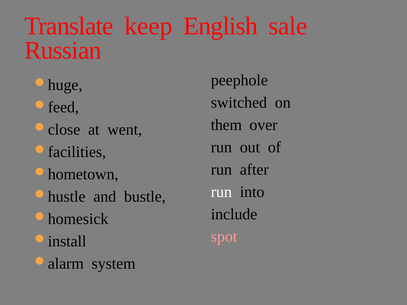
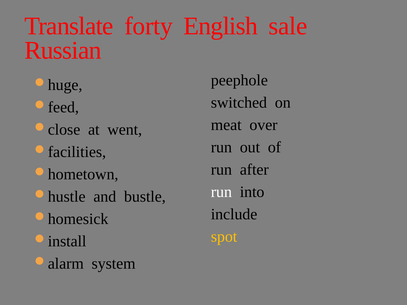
keep: keep -> forty
them: them -> meat
spot colour: pink -> yellow
